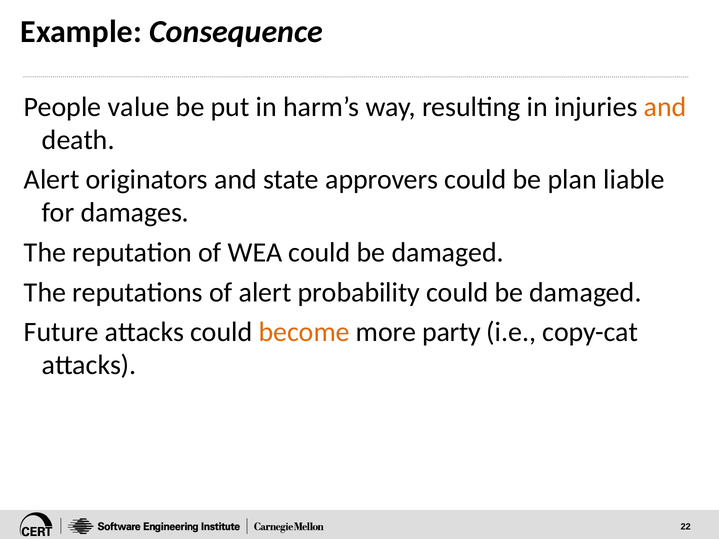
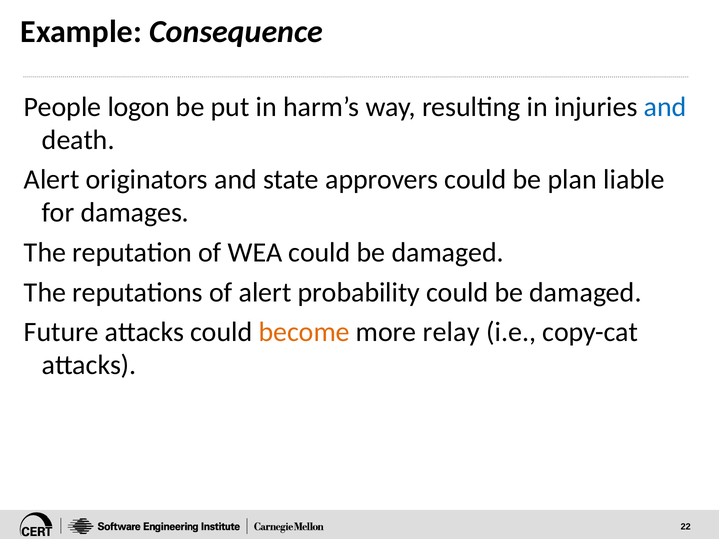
value: value -> logon
and at (665, 107) colour: orange -> blue
party: party -> relay
